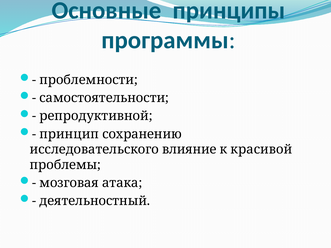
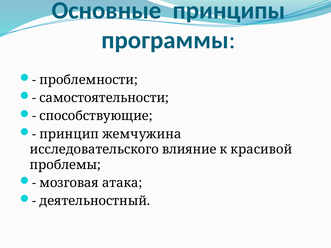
репродуктивной: репродуктивной -> способствующие
сохранению: сохранению -> жемчужина
